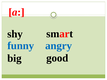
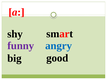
funny colour: blue -> purple
